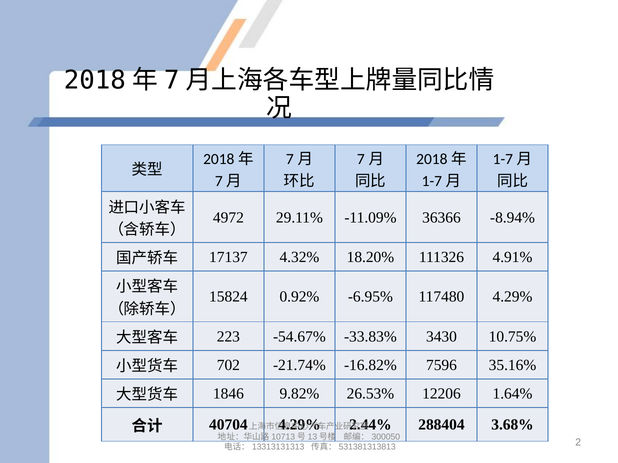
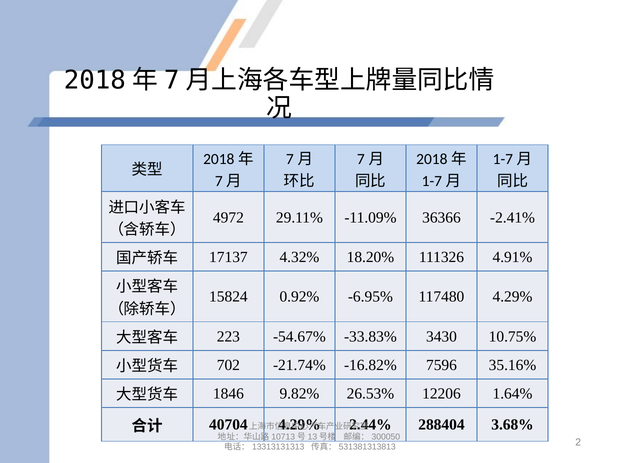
-8.94%: -8.94% -> -2.41%
